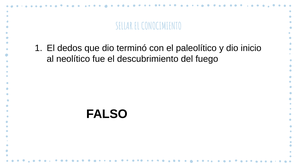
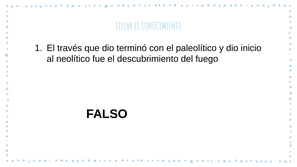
dedos: dedos -> través
